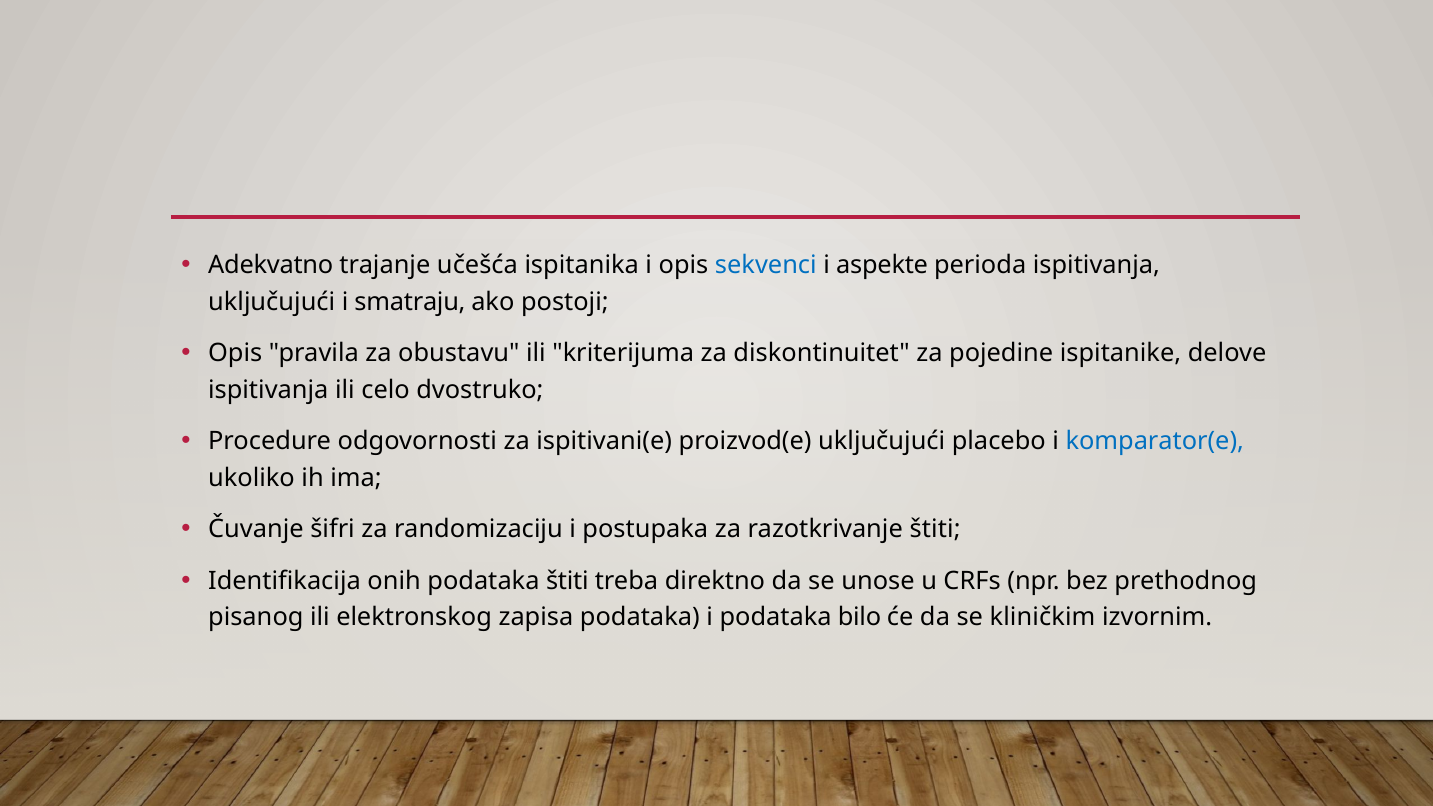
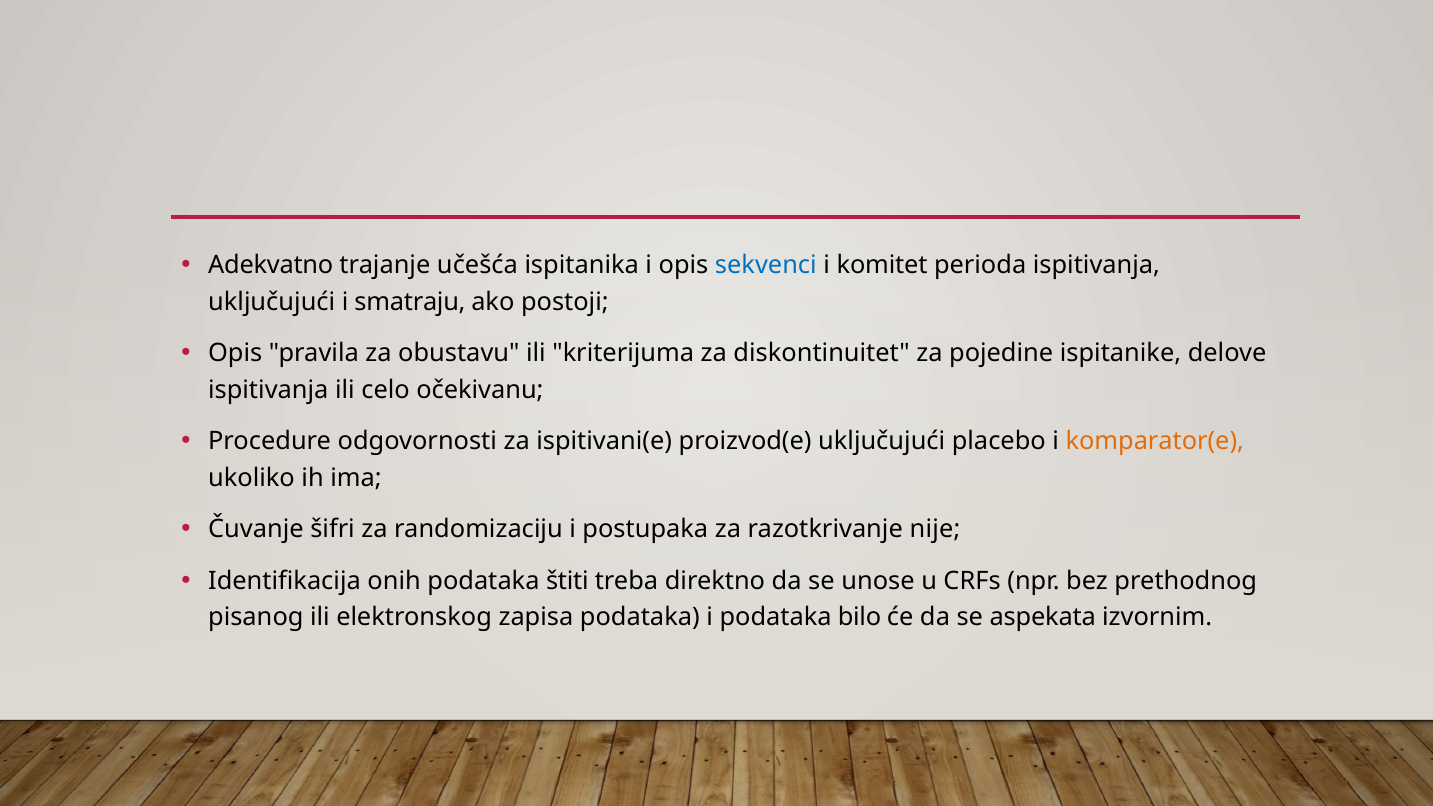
aspekte: aspekte -> komitet
dvostruko: dvostruko -> očekivanu
komparator(e colour: blue -> orange
razotkrivanje štiti: štiti -> nije
kliničkim: kliničkim -> aspekata
